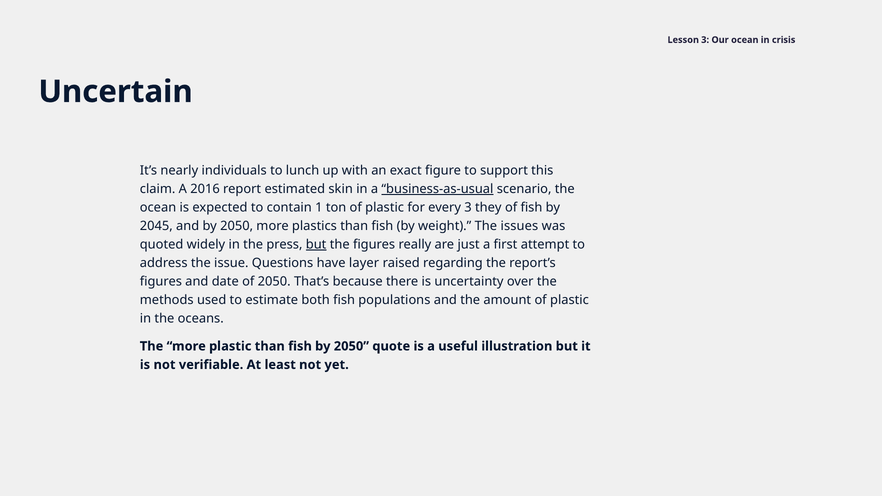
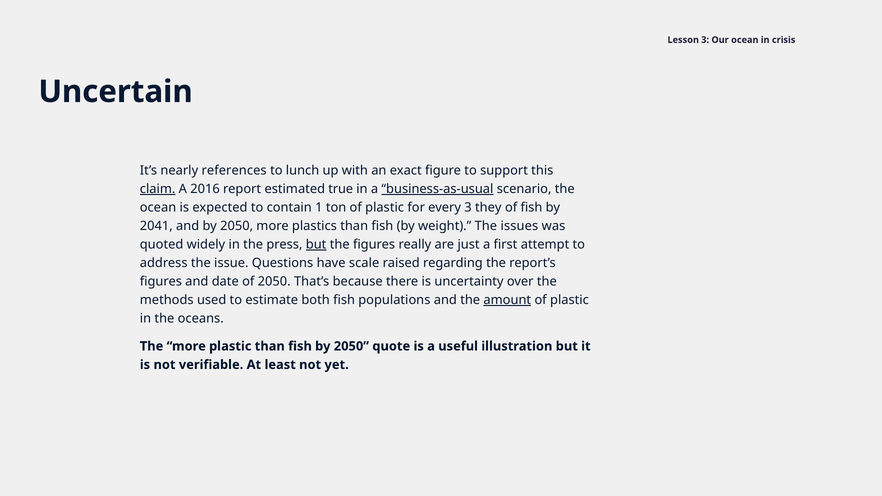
individuals: individuals -> references
claim underline: none -> present
skin: skin -> true
2045: 2045 -> 2041
layer: layer -> scale
amount underline: none -> present
